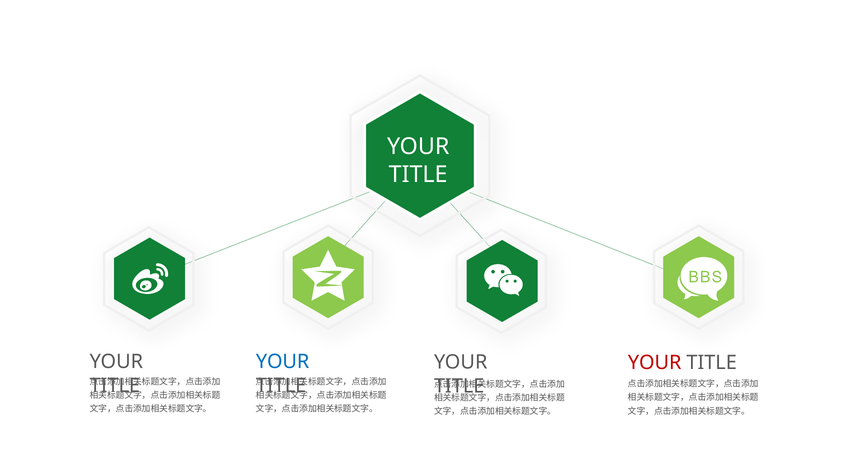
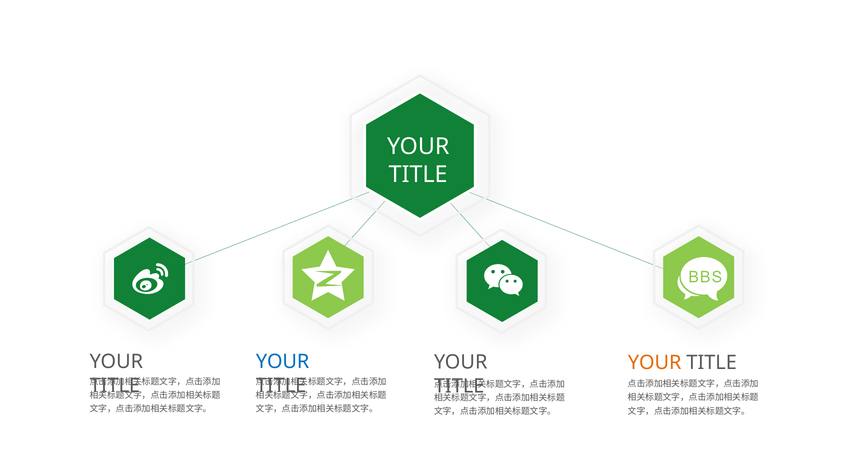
YOUR at (655, 362) colour: red -> orange
